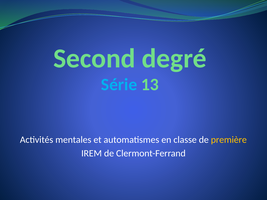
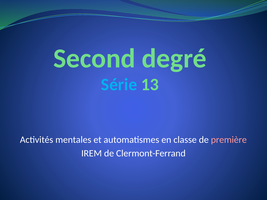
première colour: yellow -> pink
